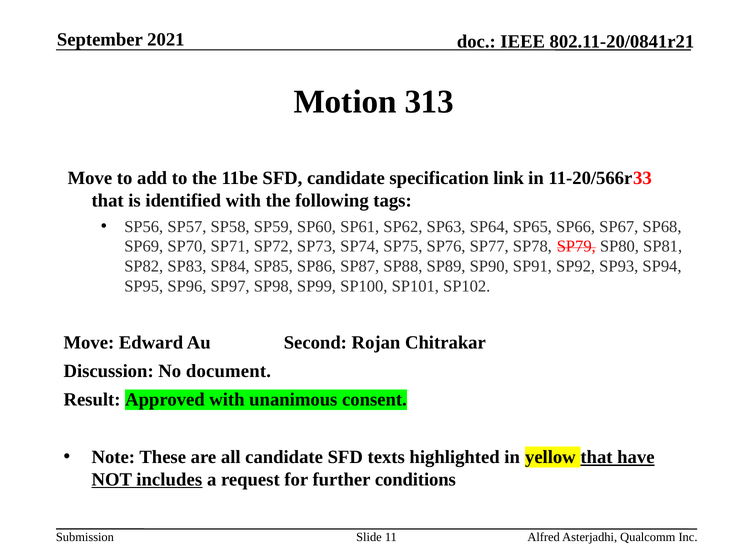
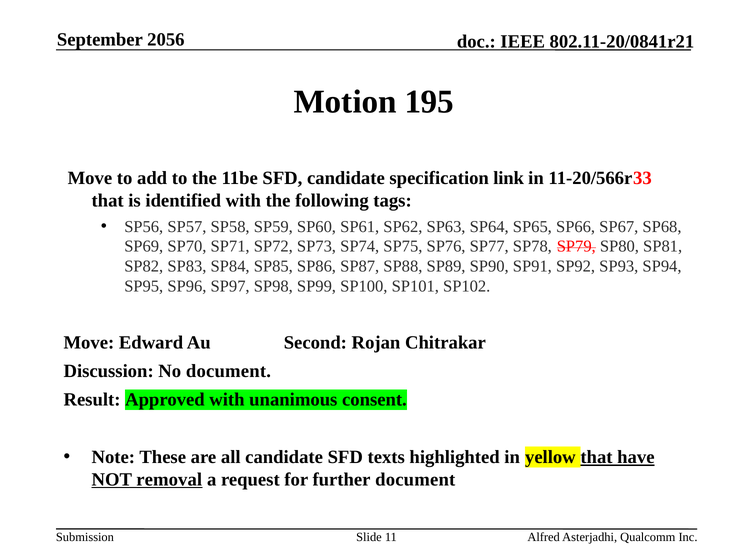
2021: 2021 -> 2056
313: 313 -> 195
includes: includes -> removal
further conditions: conditions -> document
